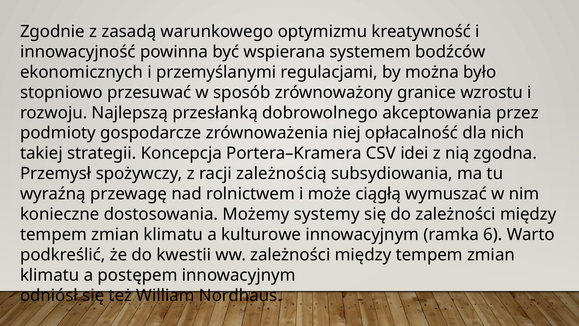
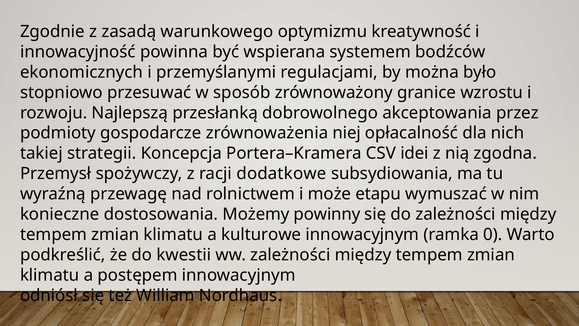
zależnością: zależnością -> dodatkowe
ciągłą: ciągłą -> etapu
systemy: systemy -> powinny
6: 6 -> 0
